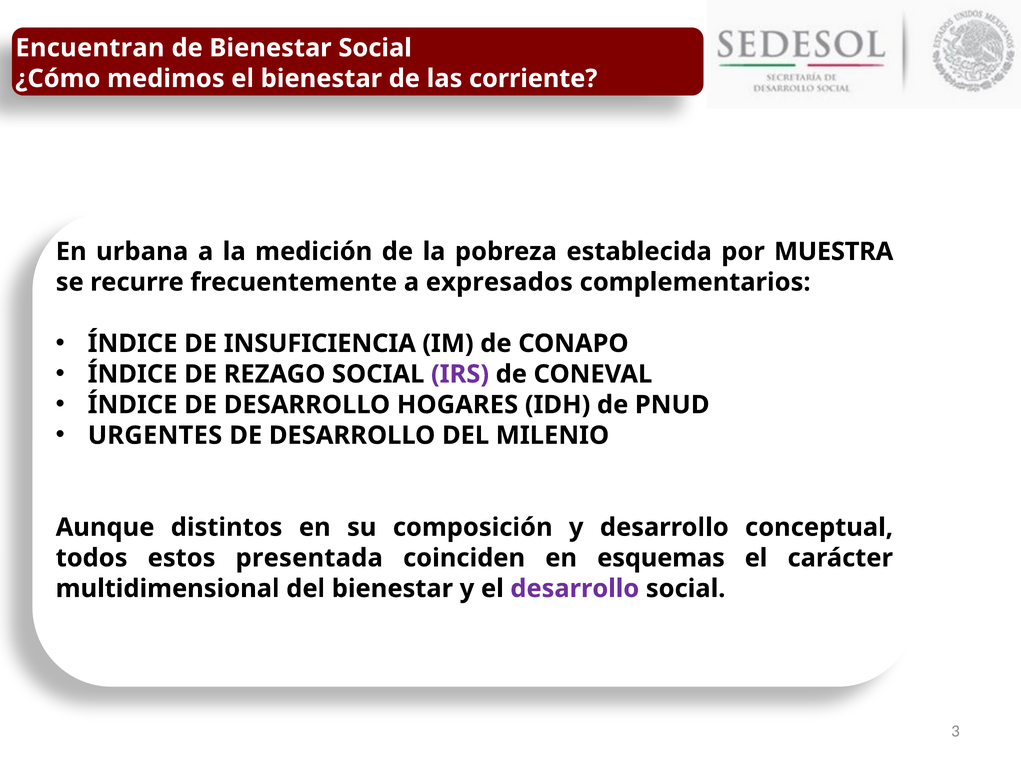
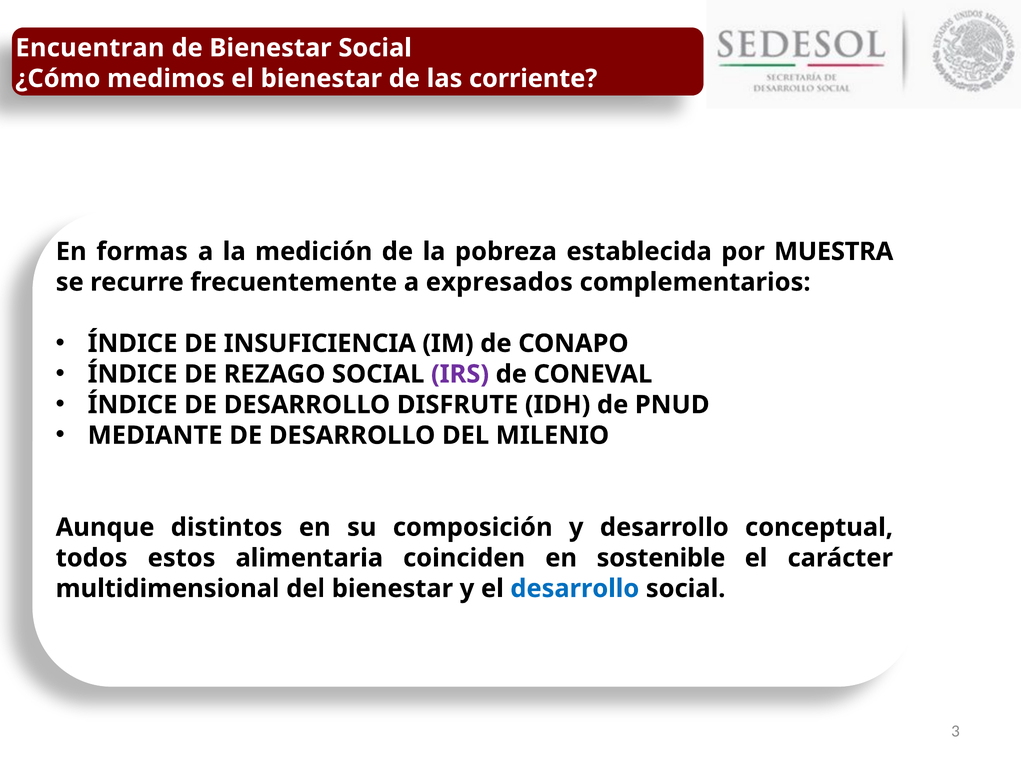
urbana: urbana -> formas
HOGARES: HOGARES -> DISFRUTE
URGENTES: URGENTES -> MEDIANTE
presentada: presentada -> alimentaria
esquemas: esquemas -> sostenible
desarrollo at (575, 588) colour: purple -> blue
